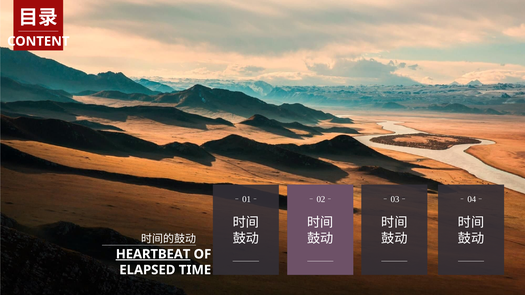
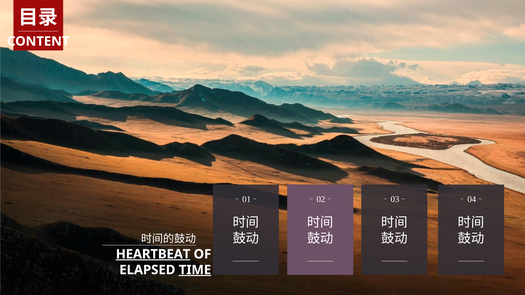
TIME underline: none -> present
